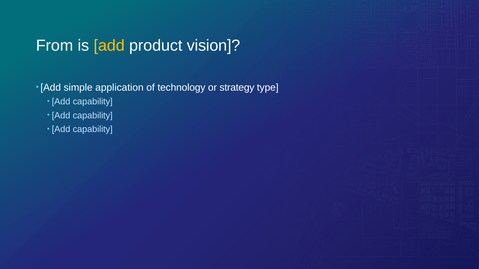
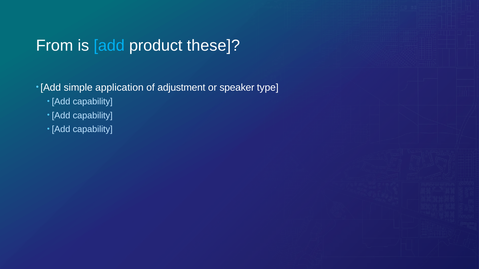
add at (109, 46) colour: yellow -> light blue
vision: vision -> these
technology: technology -> adjustment
strategy: strategy -> speaker
